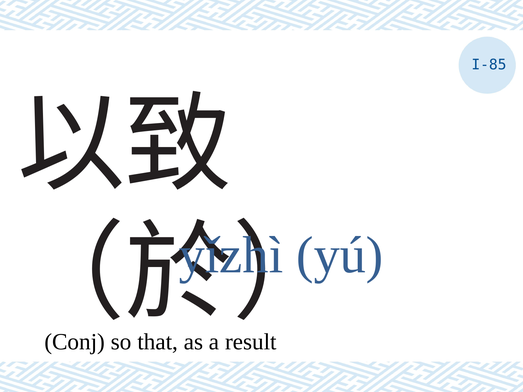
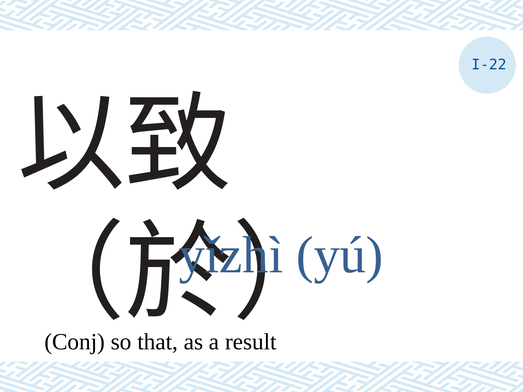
I-85: I-85 -> I-22
